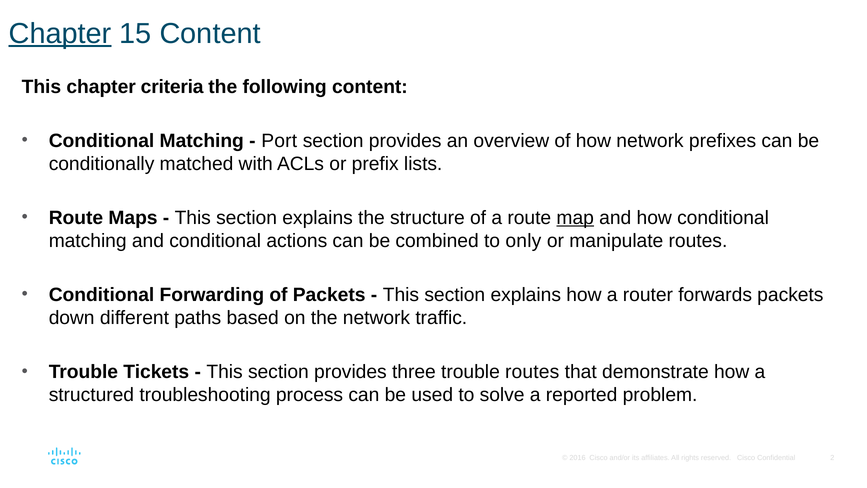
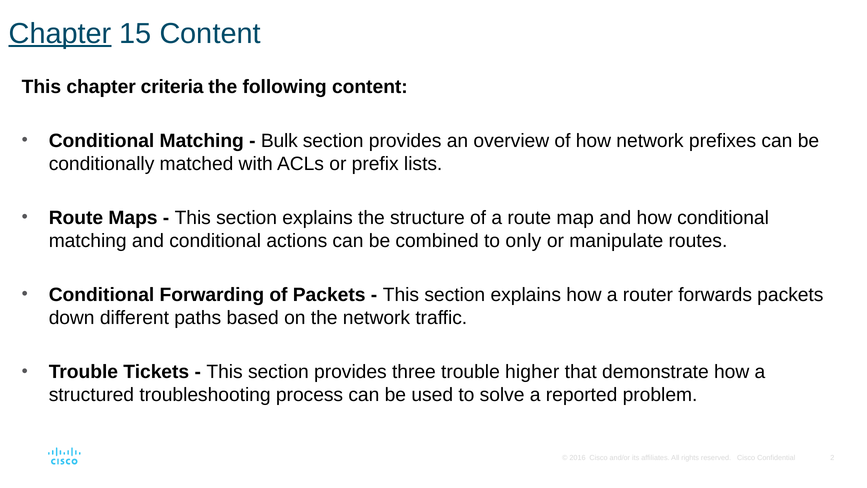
Port: Port -> Bulk
map underline: present -> none
trouble routes: routes -> higher
